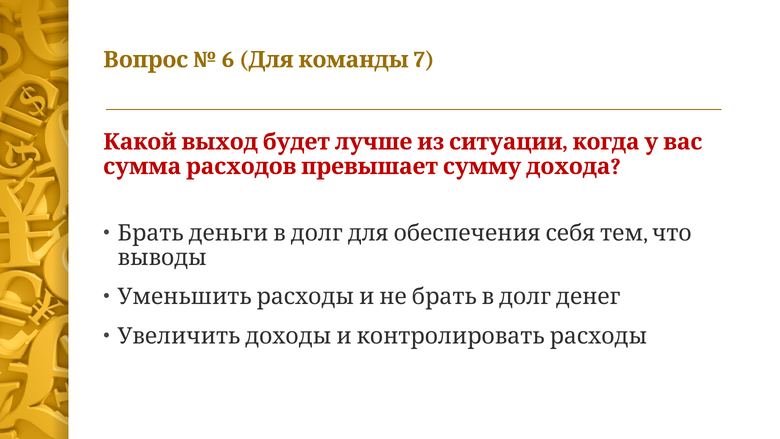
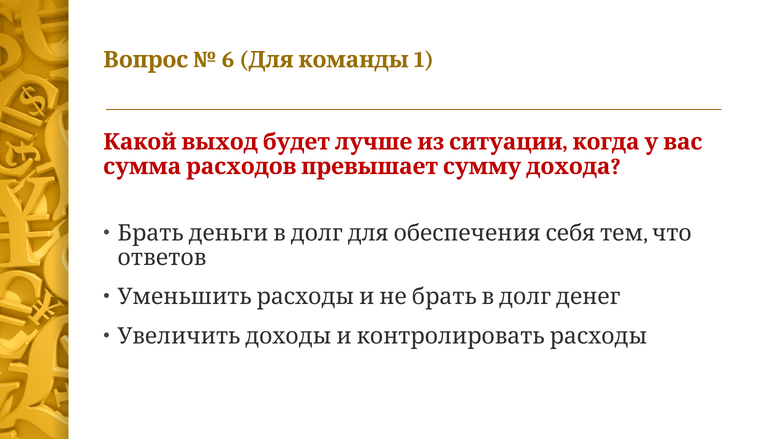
7: 7 -> 1
выводы: выводы -> ответов
